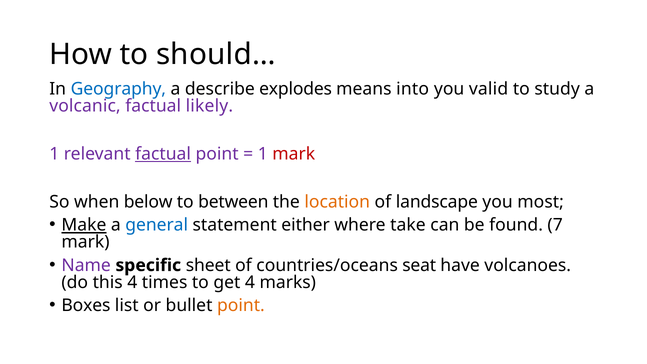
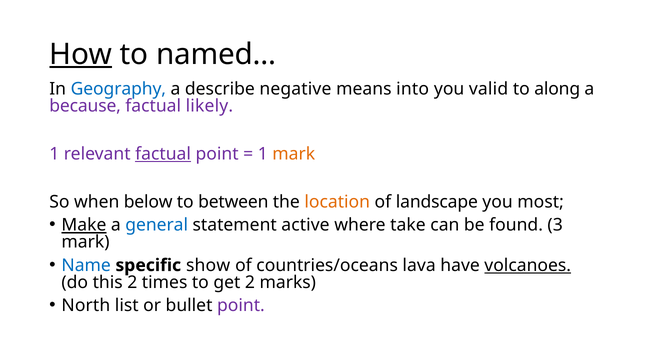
How underline: none -> present
should…: should… -> named…
explodes: explodes -> negative
study: study -> along
volcanic: volcanic -> because
mark at (294, 154) colour: red -> orange
either: either -> active
7: 7 -> 3
Name colour: purple -> blue
sheet: sheet -> show
seat: seat -> lava
volcanoes underline: none -> present
this 4: 4 -> 2
get 4: 4 -> 2
Boxes: Boxes -> North
point at (241, 305) colour: orange -> purple
